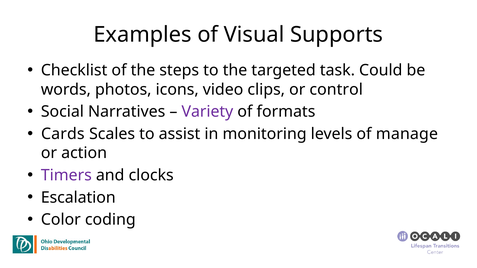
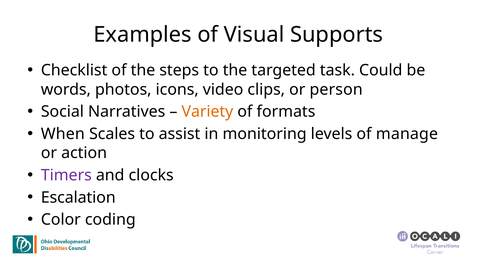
control: control -> person
Variety colour: purple -> orange
Cards: Cards -> When
